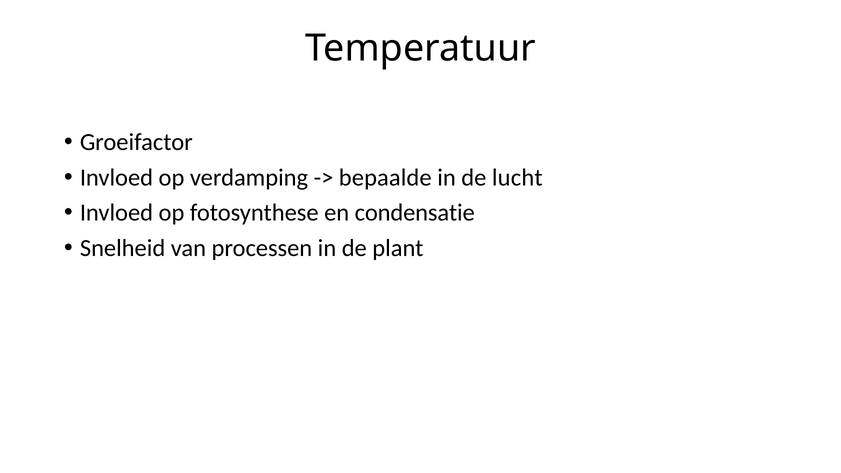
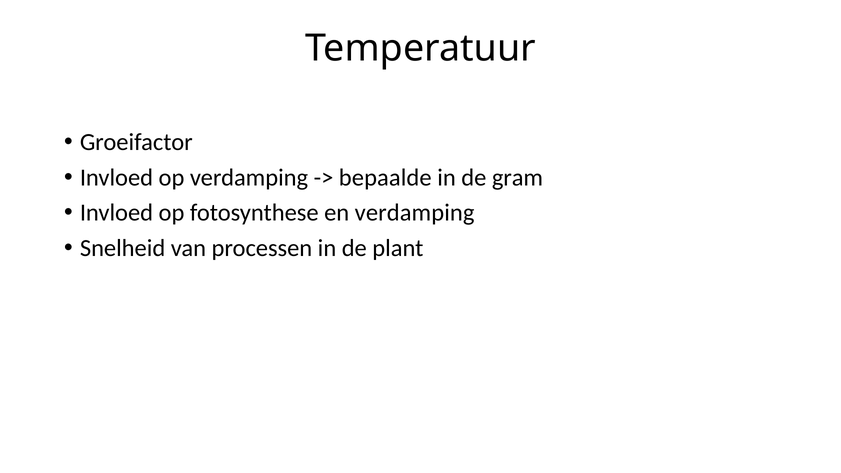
lucht: lucht -> gram
en condensatie: condensatie -> verdamping
